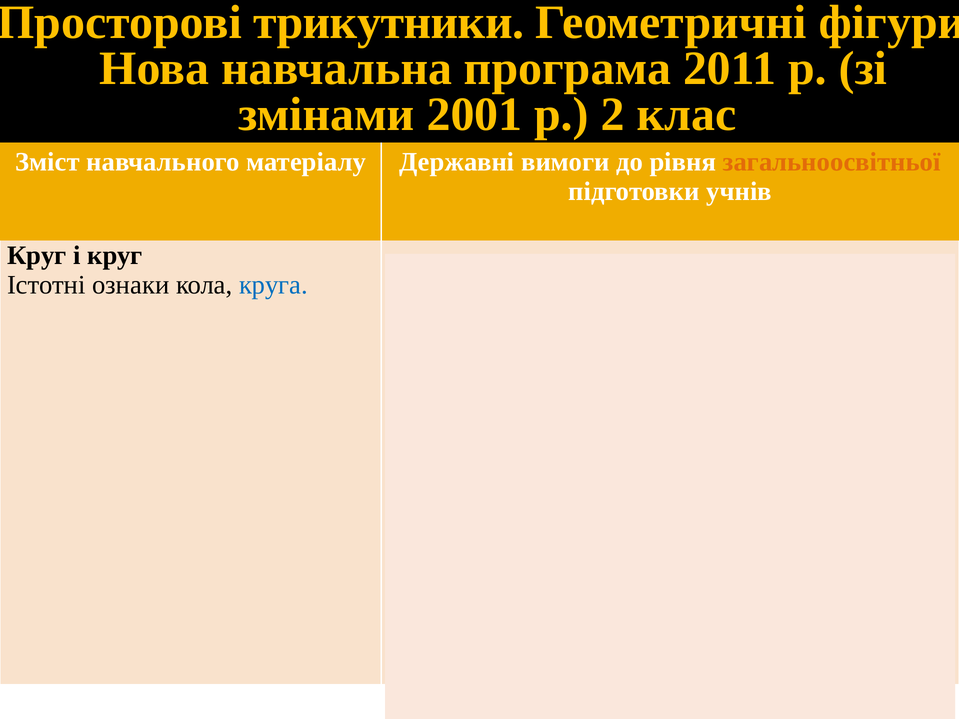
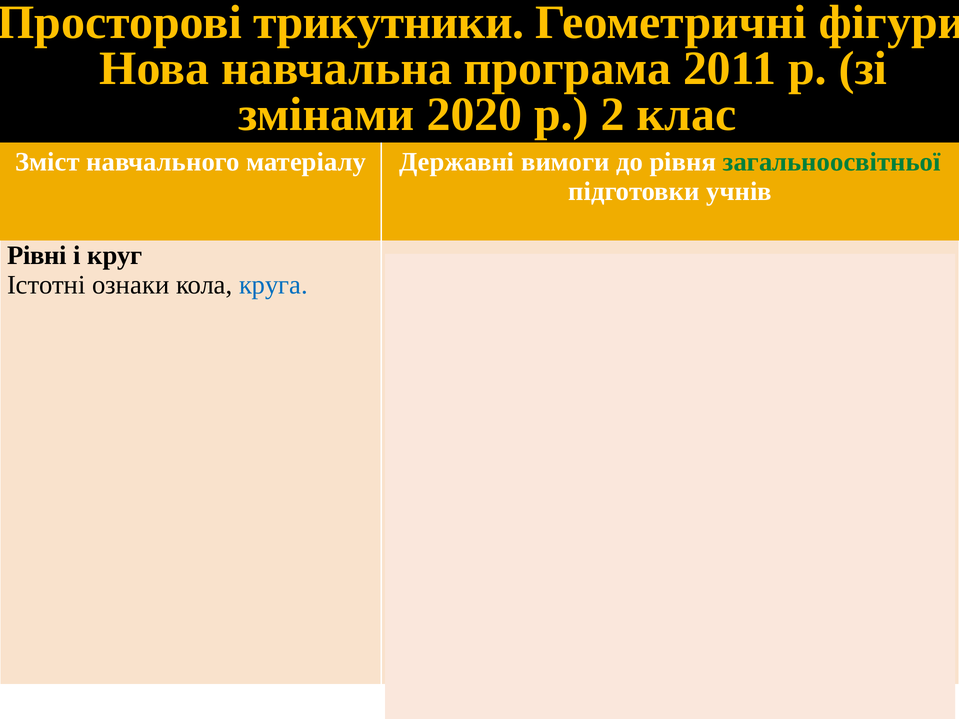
2001: 2001 -> 2020
загальноосвітньої colour: orange -> green
Круг at (37, 256): Круг -> Рівні
